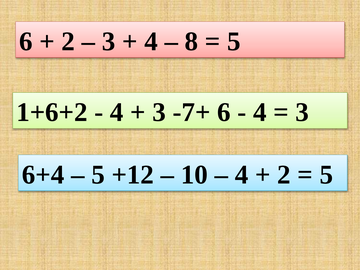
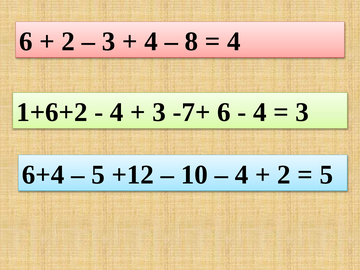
5 at (234, 41): 5 -> 4
